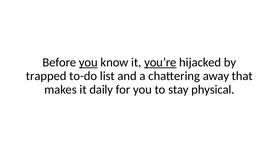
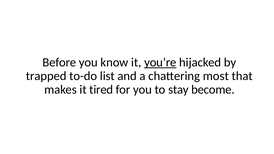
you at (88, 62) underline: present -> none
away: away -> most
daily: daily -> tired
physical: physical -> become
